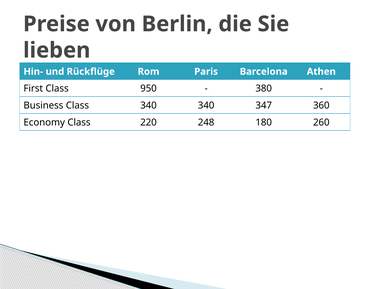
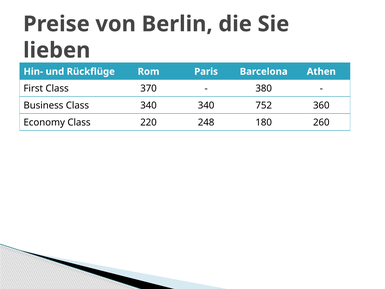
950: 950 -> 370
347: 347 -> 752
